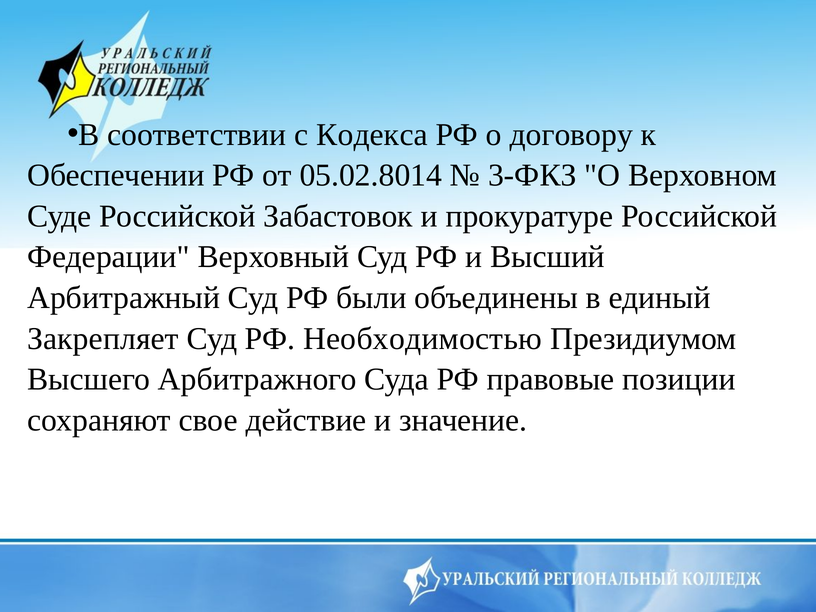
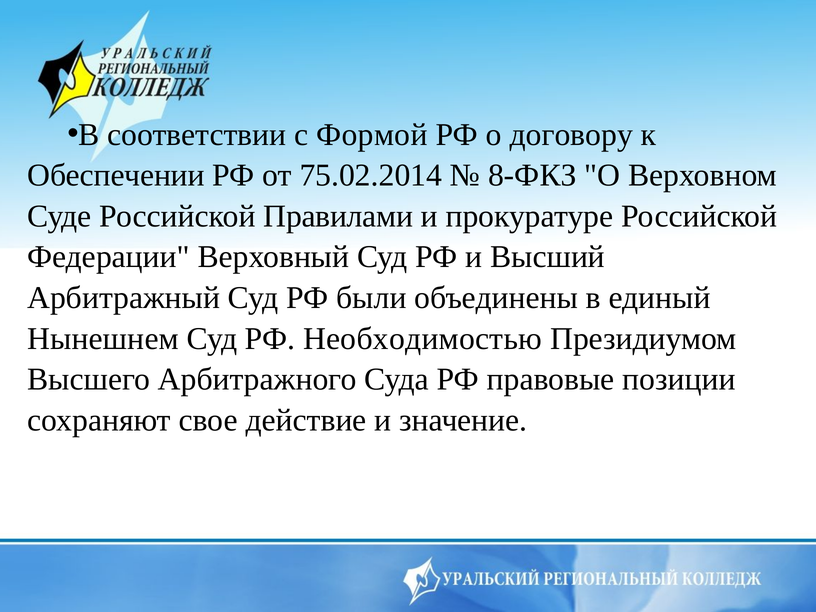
Кодекса: Кодекса -> Формой
05.02.8014: 05.02.8014 -> 75.02.2014
3-ФКЗ: 3-ФКЗ -> 8-ФКЗ
Забастовок: Забастовок -> Правилами
Закрепляет: Закрепляет -> Нынешнем
